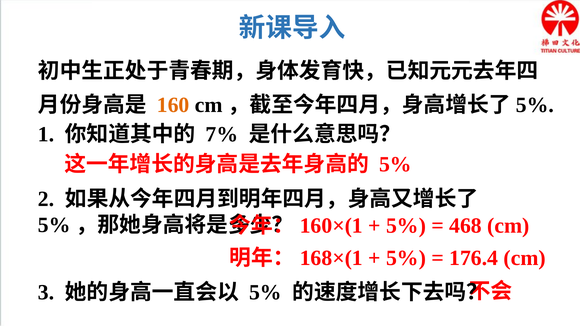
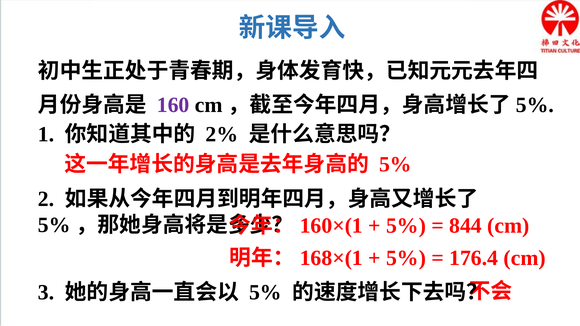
160 colour: orange -> purple
7%: 7% -> 2%
468: 468 -> 844
